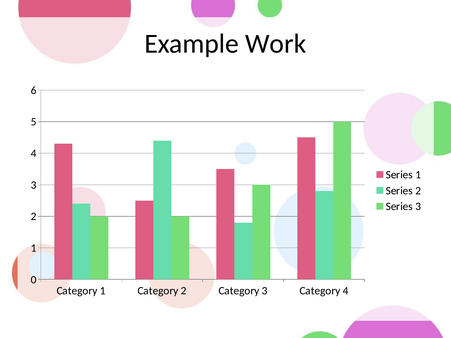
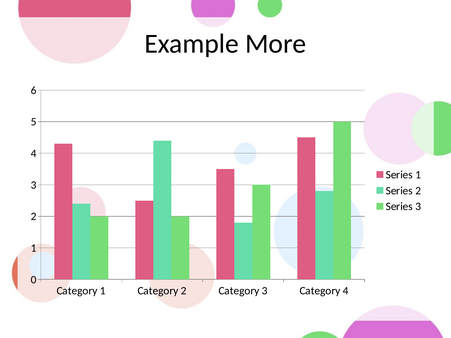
Work: Work -> More
